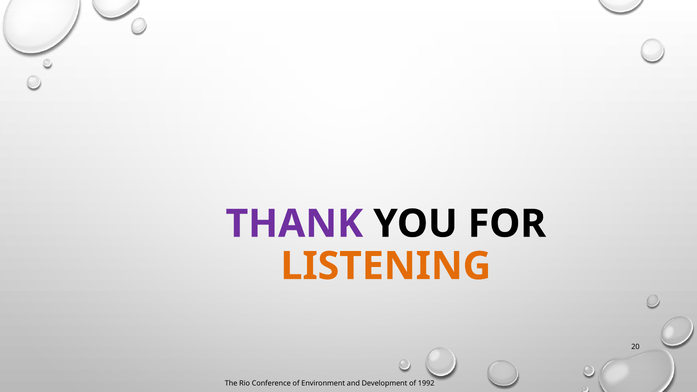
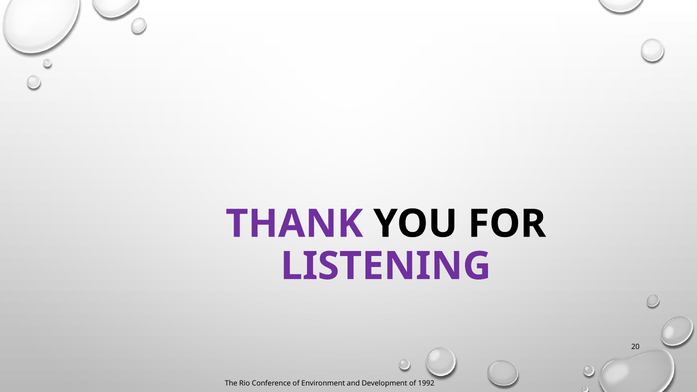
LISTENING colour: orange -> purple
